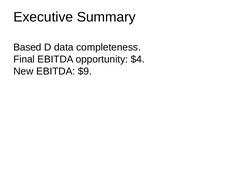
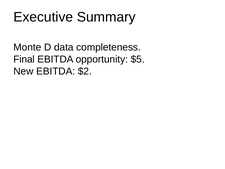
Based: Based -> Monte
$4: $4 -> $5
$9: $9 -> $2
